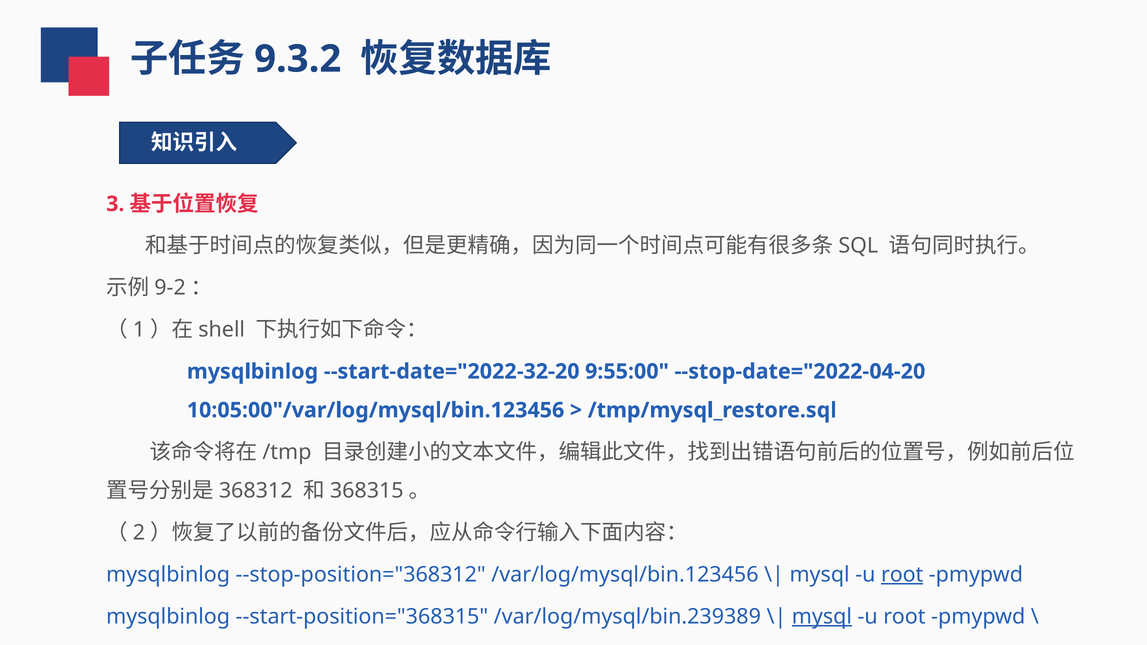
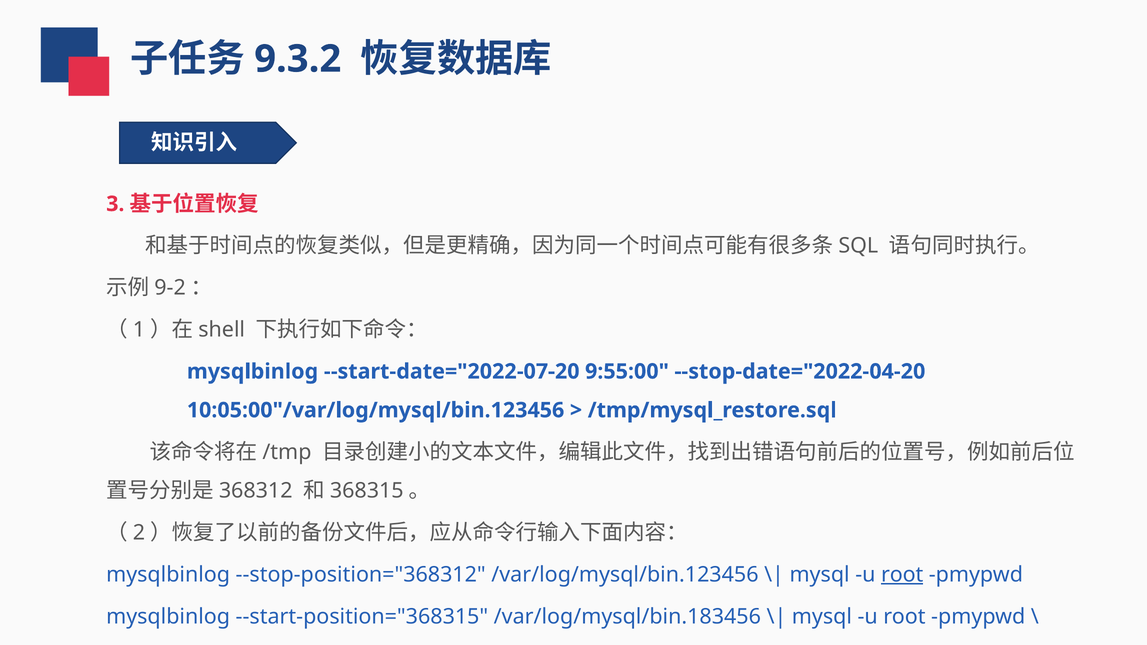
--start-date="2022-32-20: --start-date="2022-32-20 -> --start-date="2022-07-20
/var/log/mysql/bin.239389: /var/log/mysql/bin.239389 -> /var/log/mysql/bin.183456
mysql at (822, 617) underline: present -> none
